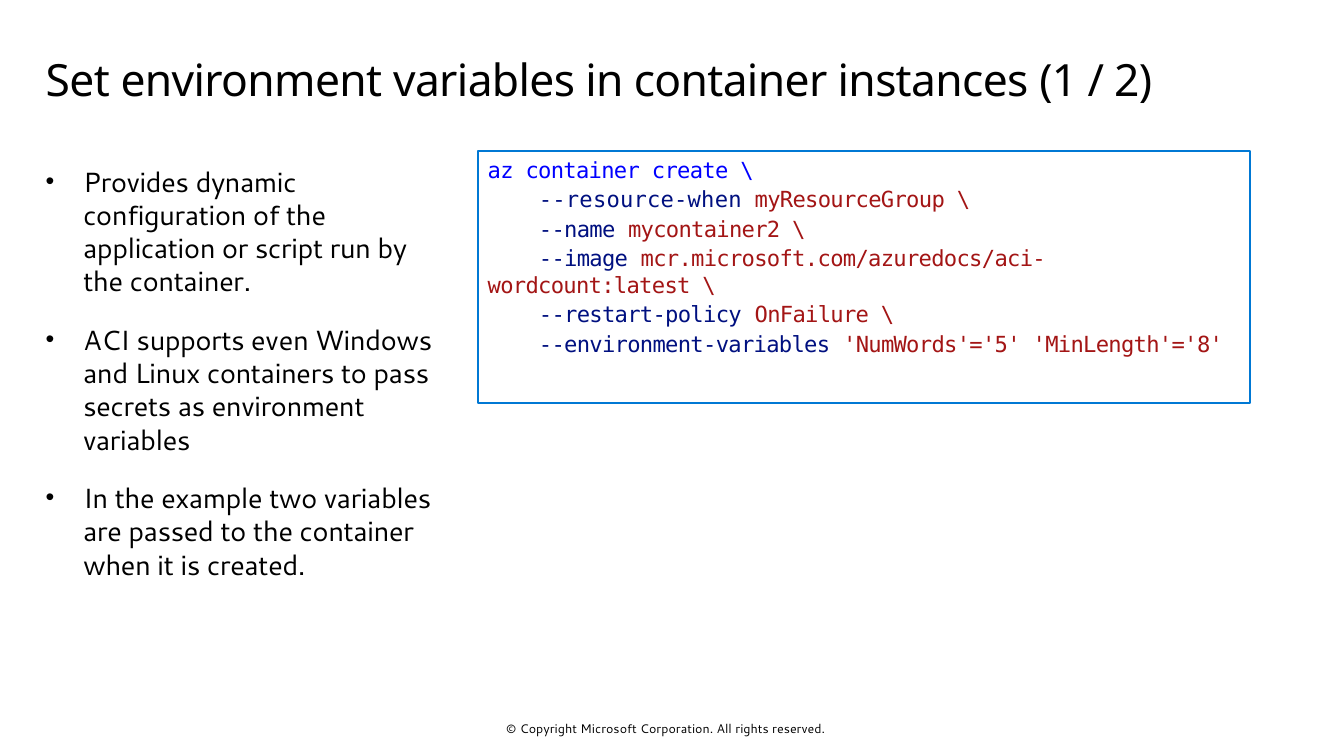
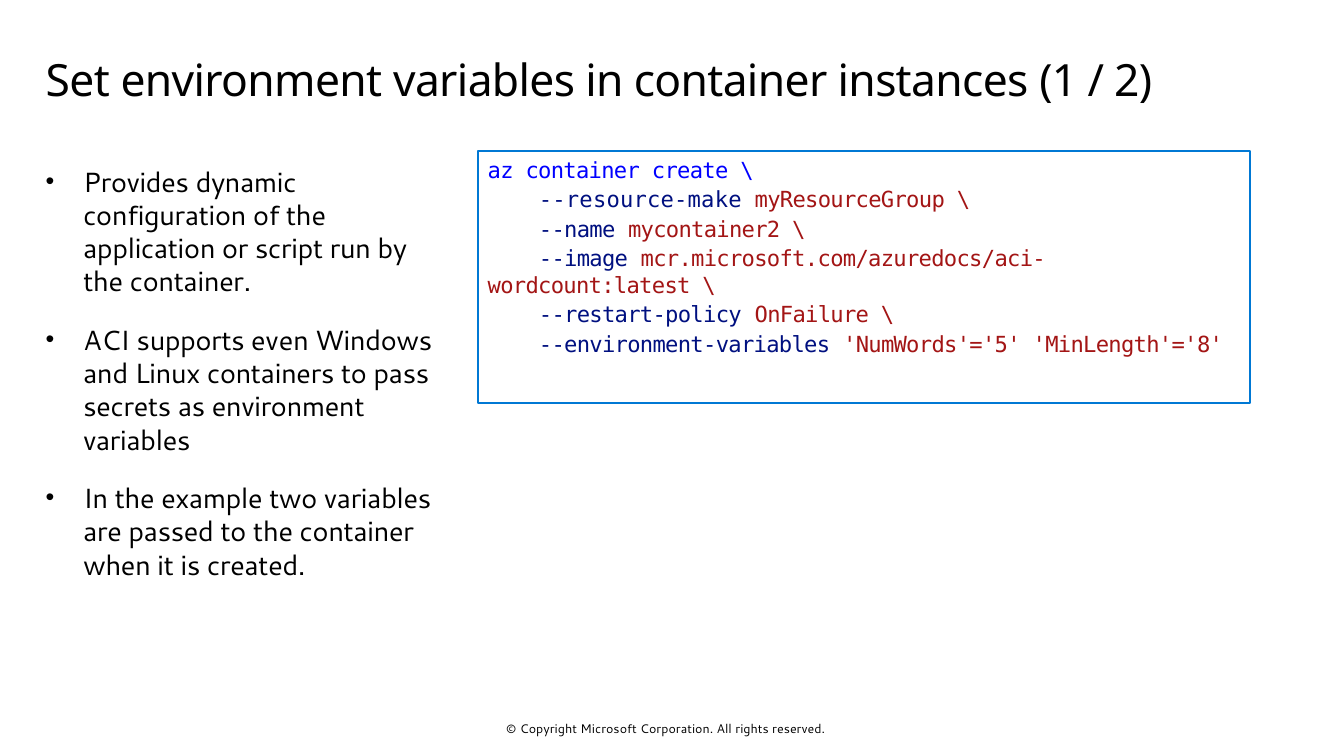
--resource-when: --resource-when -> --resource-make
